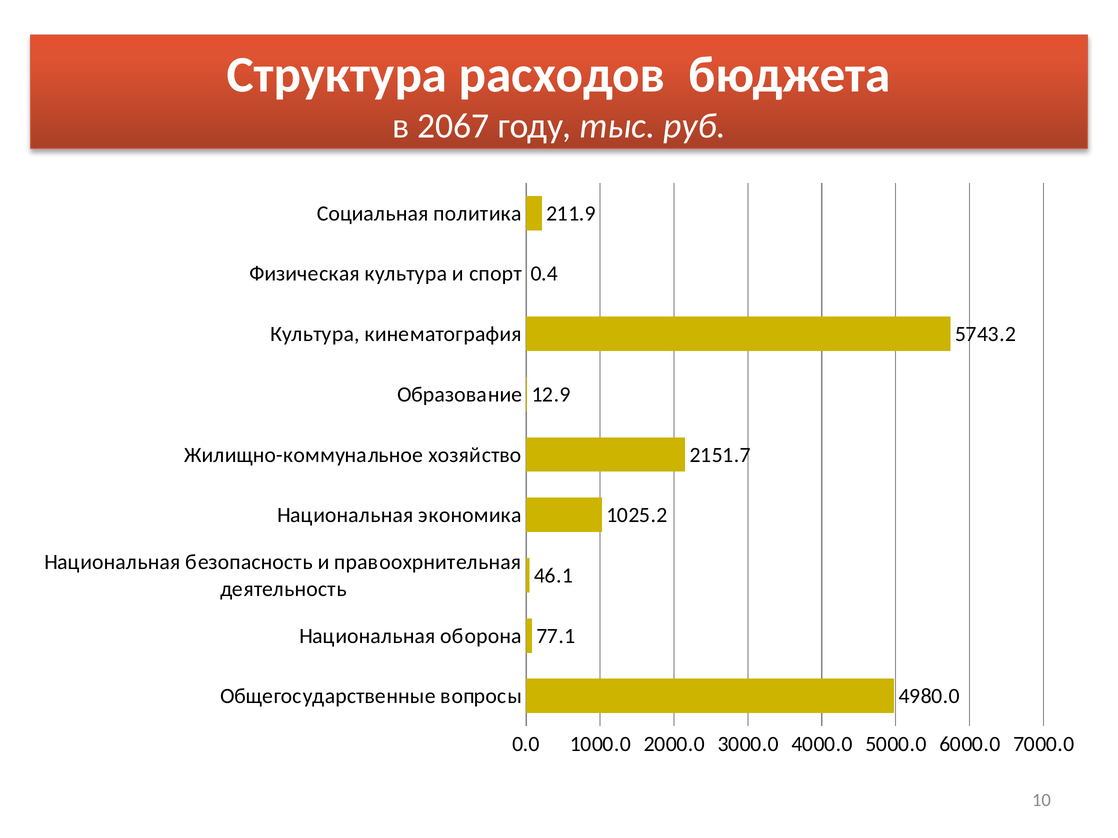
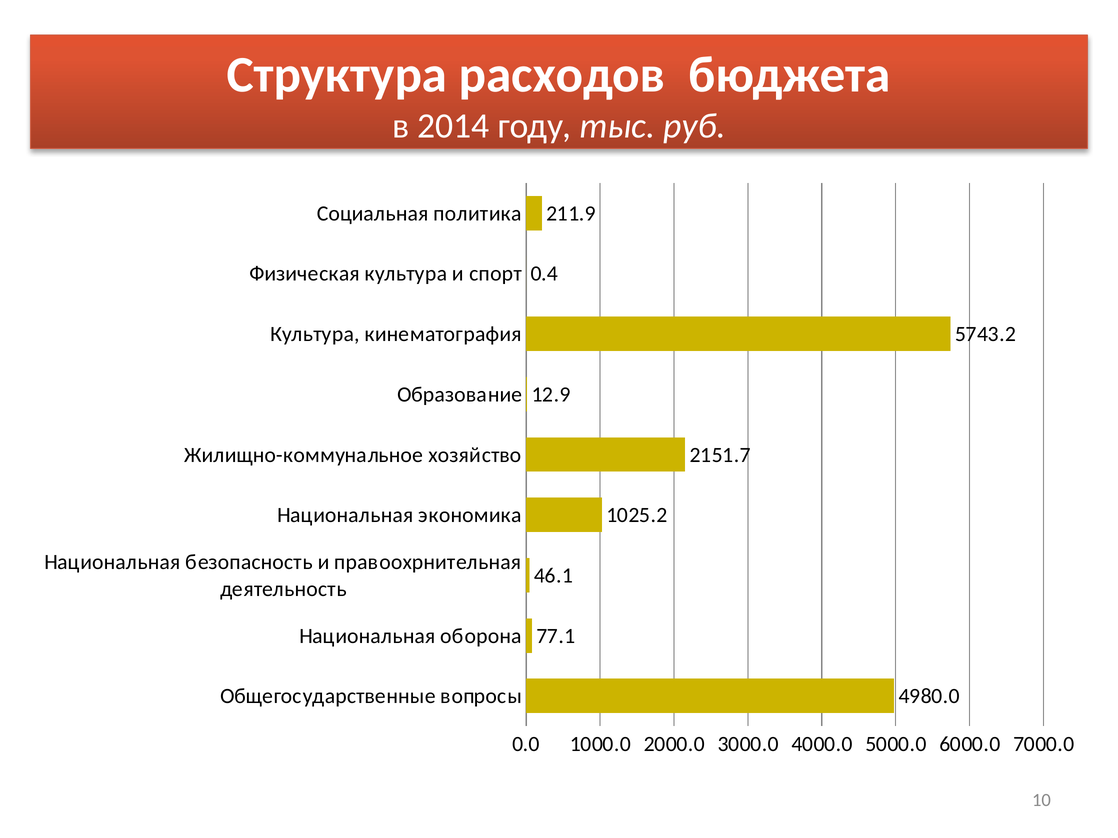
2067: 2067 -> 2014
